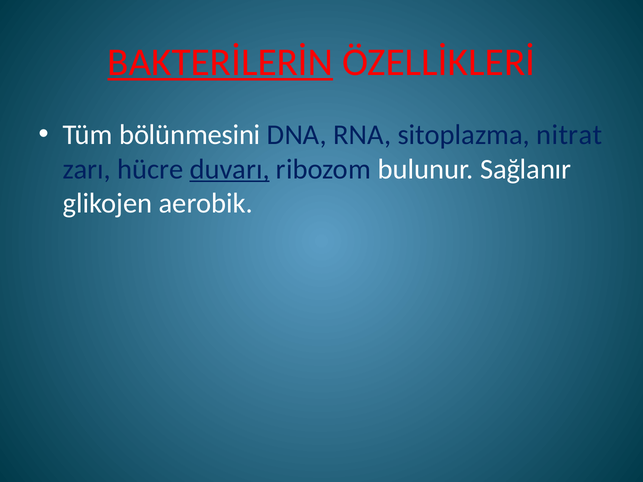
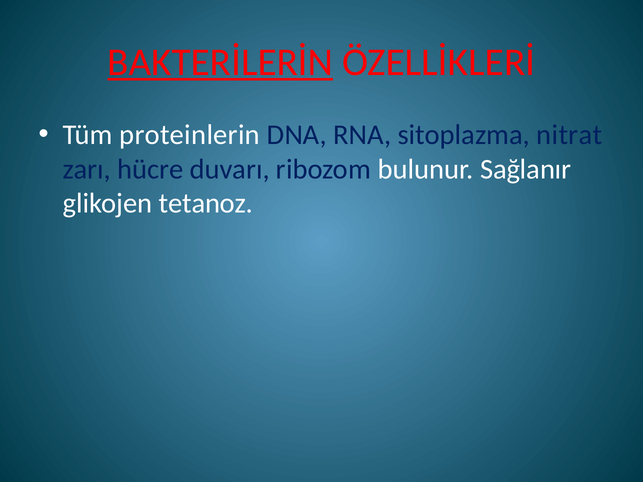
bölünmesini: bölünmesini -> proteinlerin
duvarı underline: present -> none
aerobik: aerobik -> tetanoz
